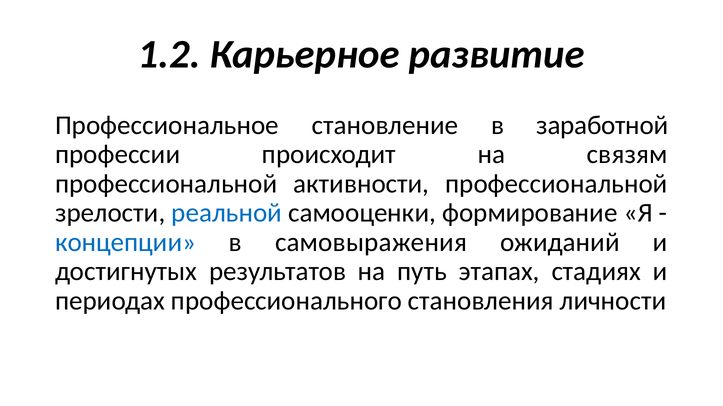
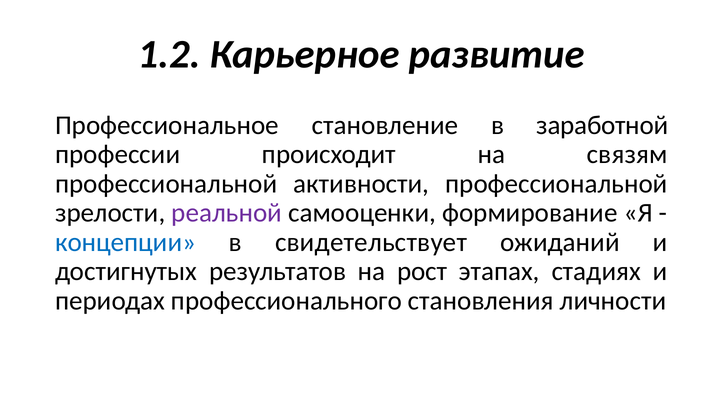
реальной colour: blue -> purple
самовыражения: самовыражения -> свидетельствует
путь: путь -> рост
